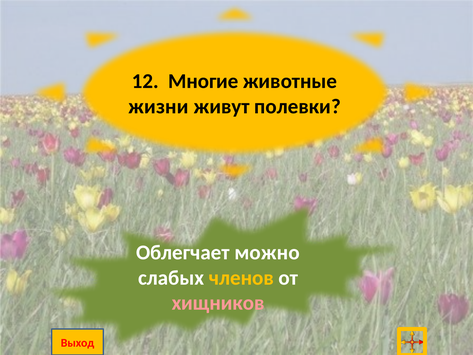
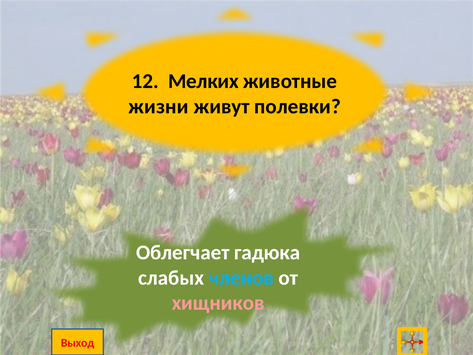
Многие: Многие -> Мелких
можно: можно -> гадюка
членов colour: yellow -> light blue
